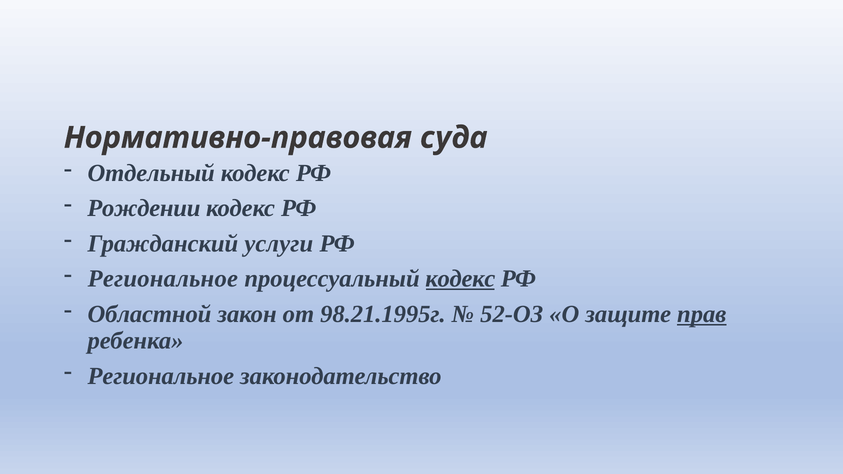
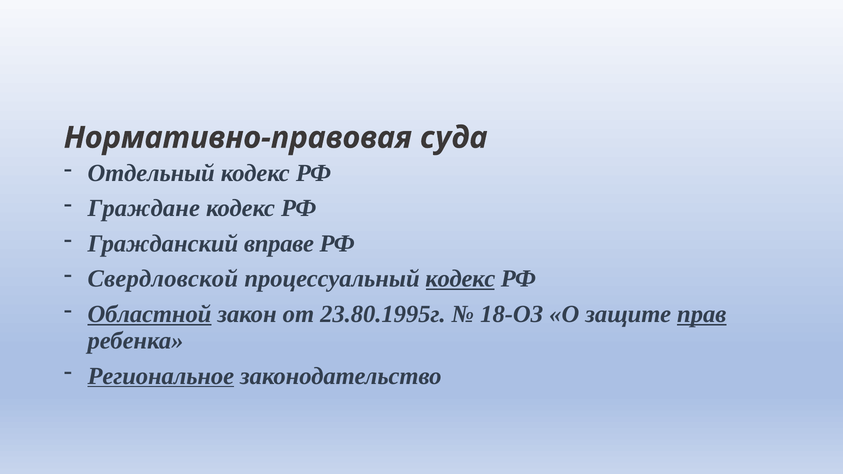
Рождении: Рождении -> Граждане
услуги: услуги -> вправе
Региональное at (163, 279): Региональное -> Свердловской
Областной underline: none -> present
98.21.1995г: 98.21.1995г -> 23.80.1995г
52-ОЗ: 52-ОЗ -> 18-ОЗ
Региональное at (161, 376) underline: none -> present
